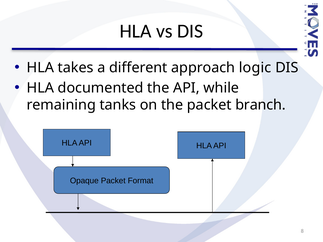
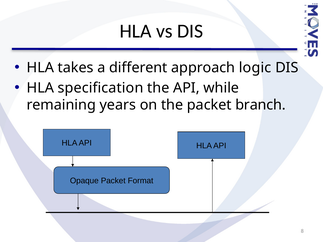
documented: documented -> specification
tanks: tanks -> years
